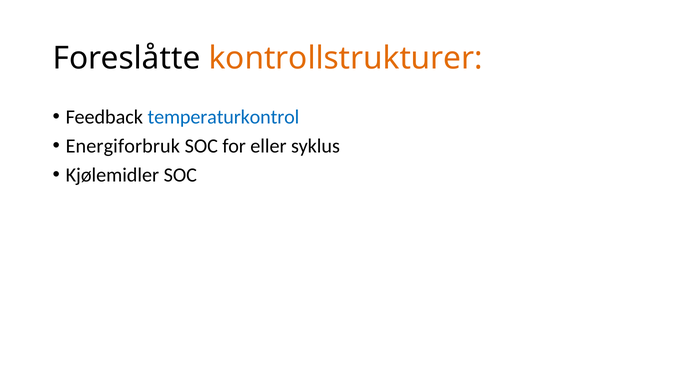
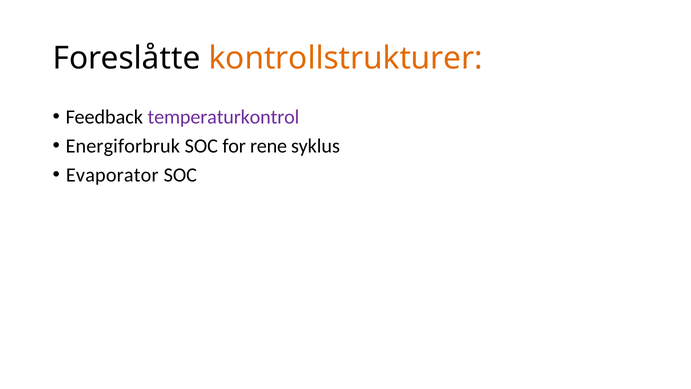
temperaturkontrol colour: blue -> purple
eller: eller -> rene
Kjølemidler: Kjølemidler -> Evaporator
